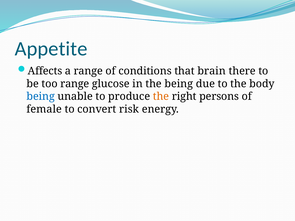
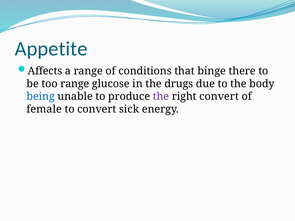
brain: brain -> binge
the being: being -> drugs
the at (161, 97) colour: orange -> purple
right persons: persons -> convert
risk: risk -> sick
